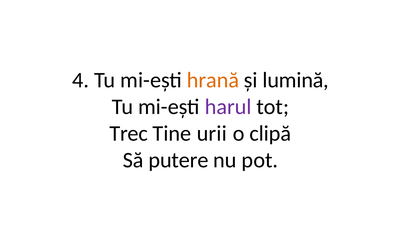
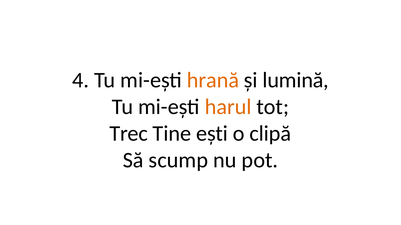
harul colour: purple -> orange
urii: urii -> ești
putere: putere -> scump
